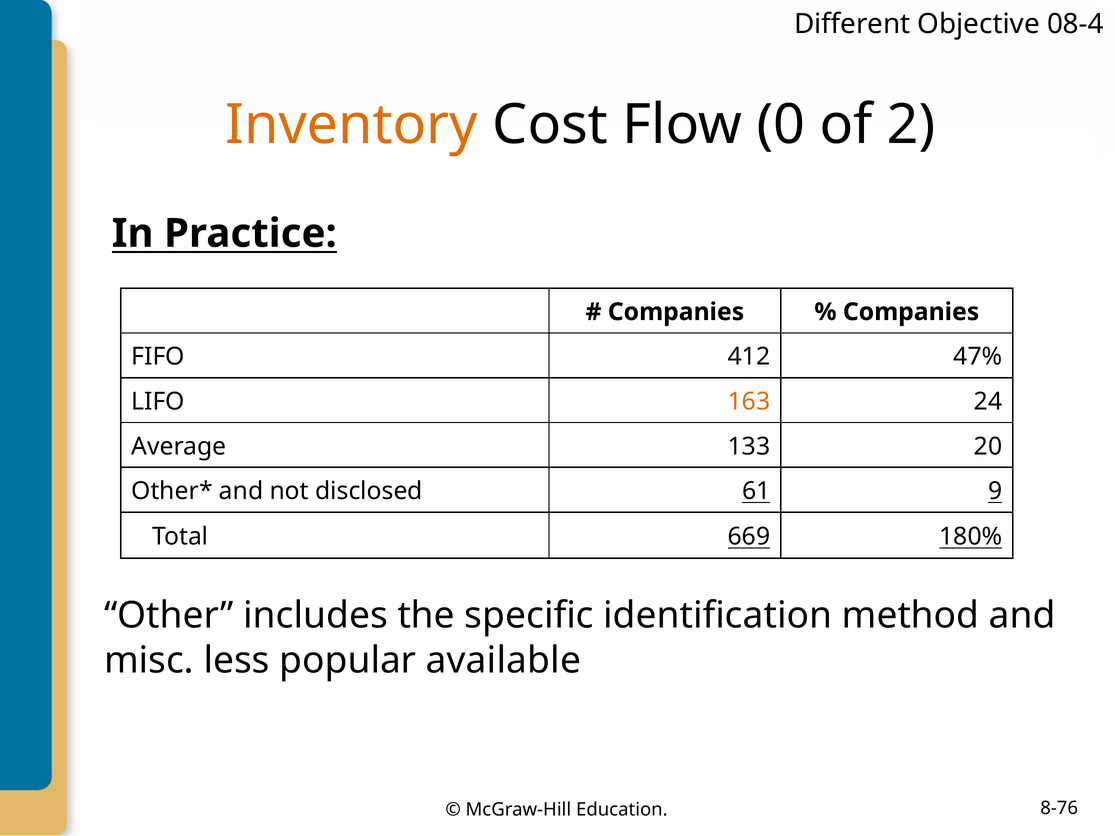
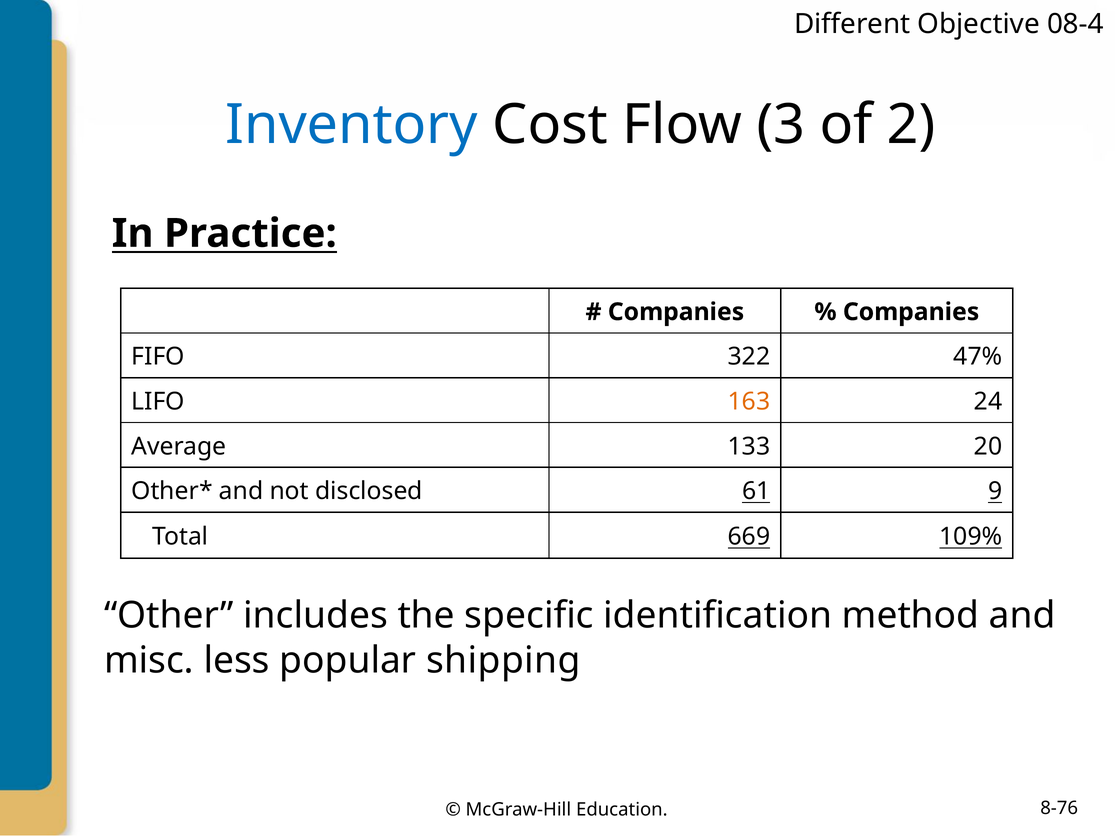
Inventory colour: orange -> blue
0: 0 -> 3
412: 412 -> 322
180%: 180% -> 109%
available: available -> shipping
